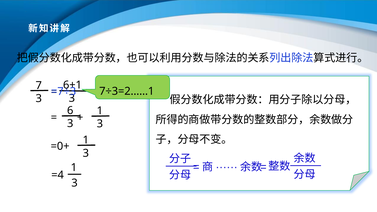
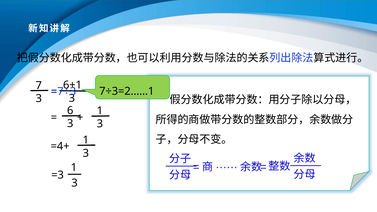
=0+: =0+ -> =4+
=4: =4 -> =3
